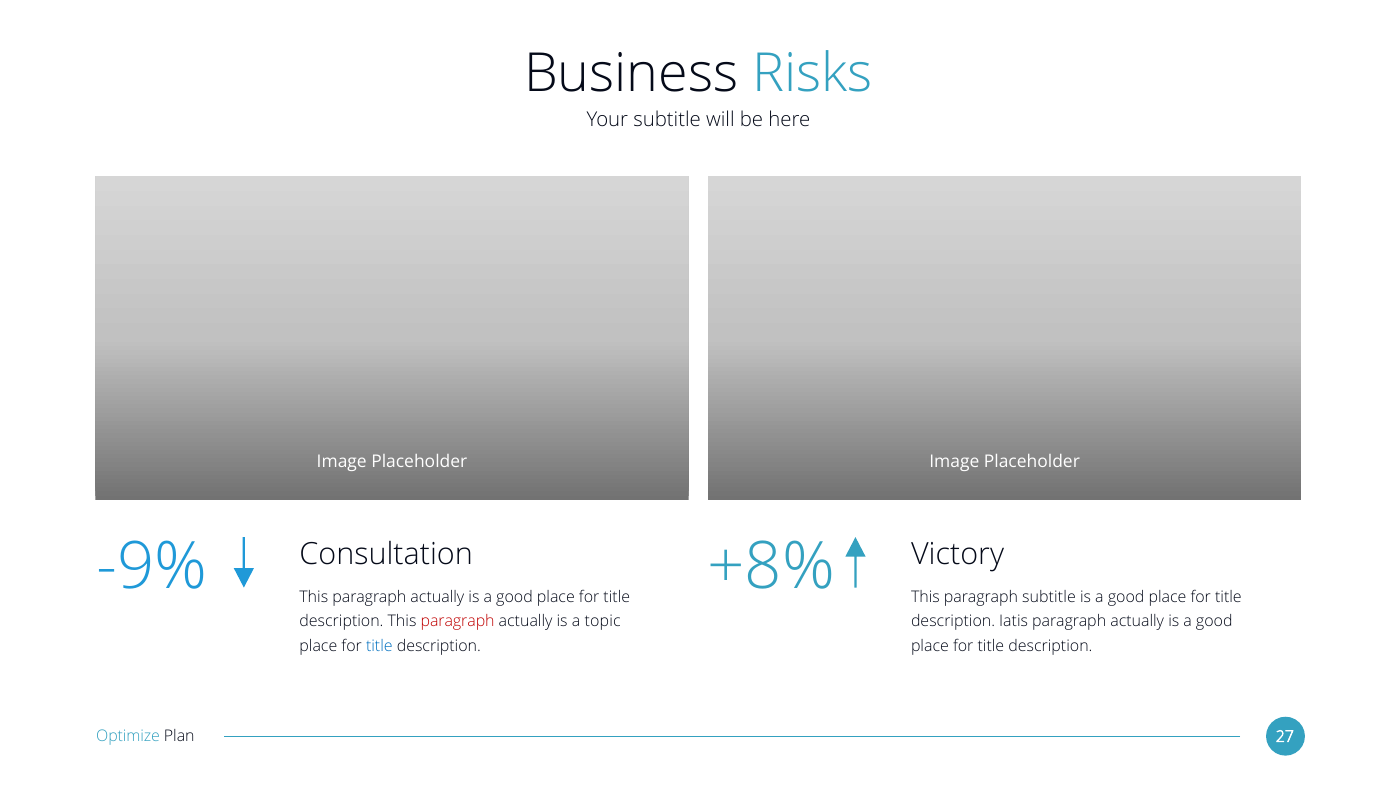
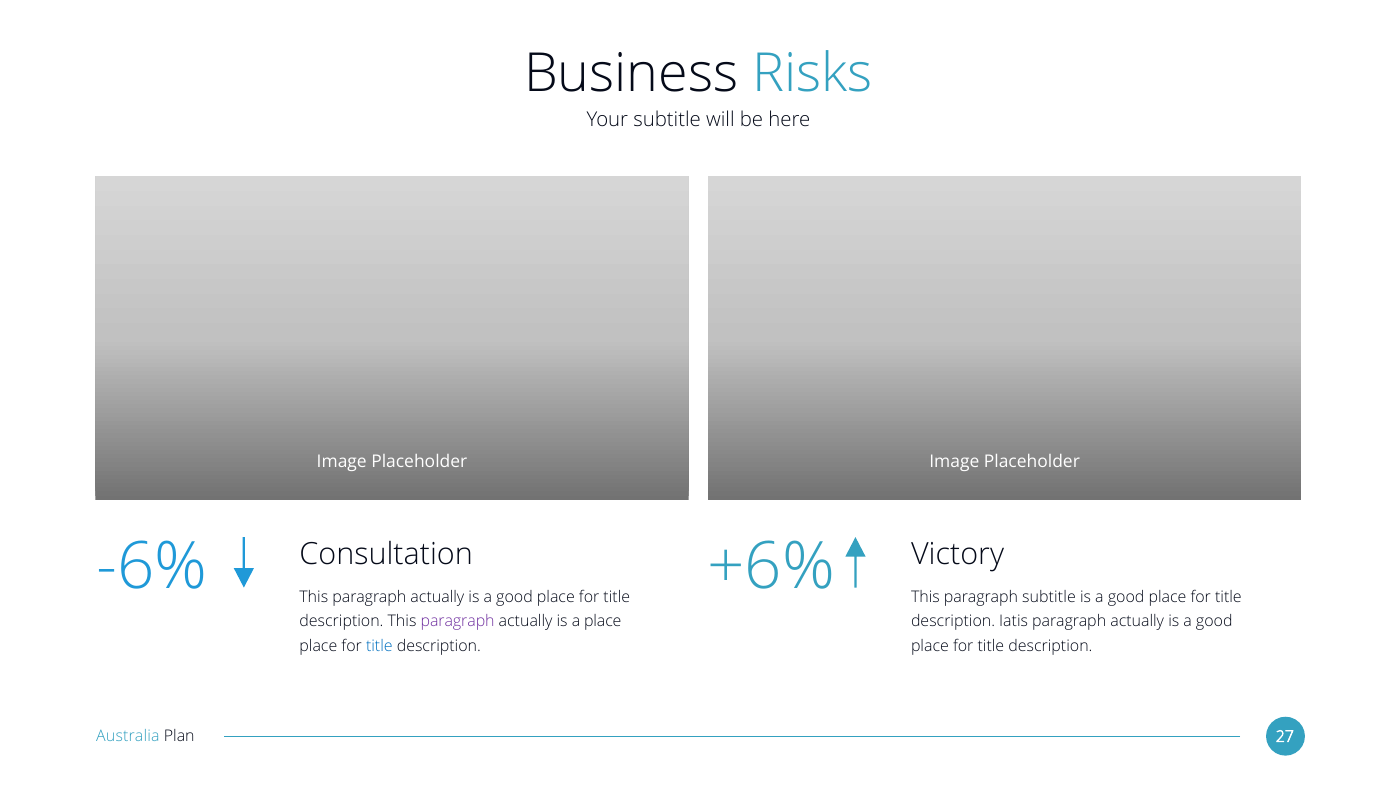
-9%: -9% -> -6%
+8%: +8% -> +6%
paragraph at (458, 622) colour: red -> purple
a topic: topic -> place
Optimize: Optimize -> Australia
